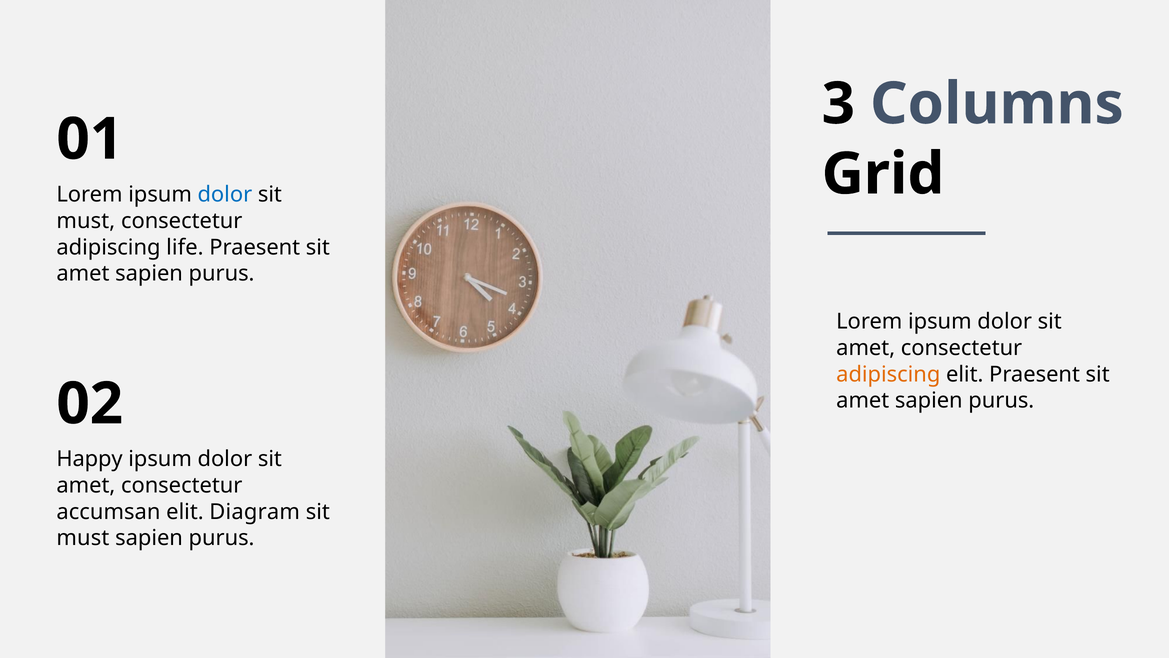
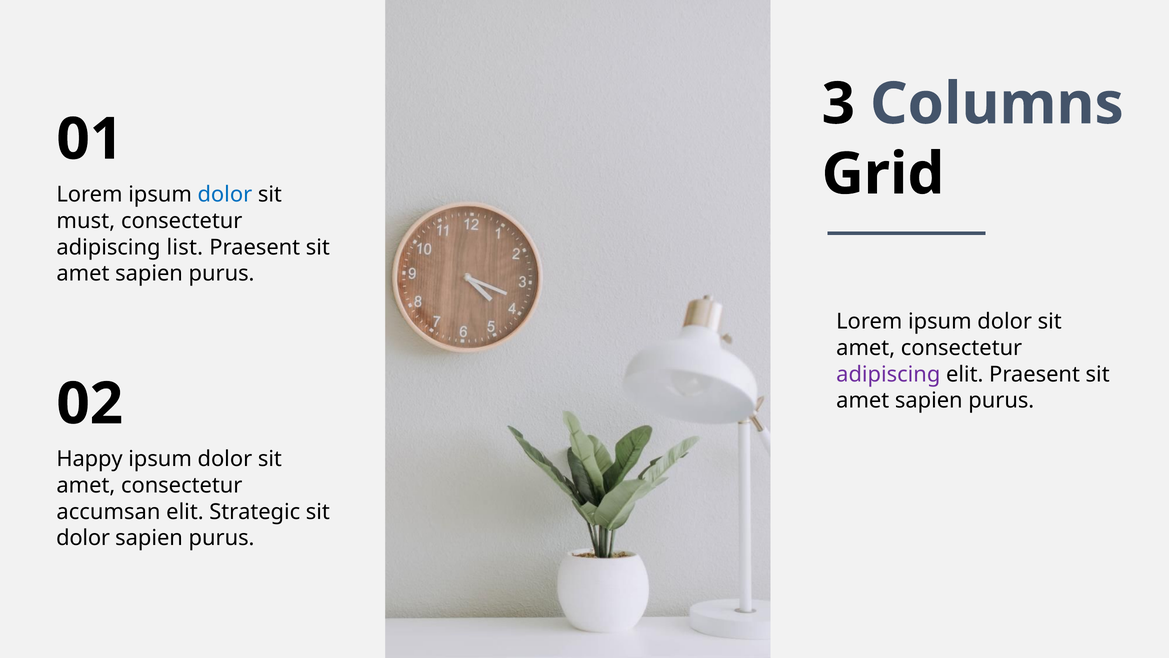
life: life -> list
adipiscing at (888, 374) colour: orange -> purple
Diagram: Diagram -> Strategic
must at (83, 538): must -> dolor
